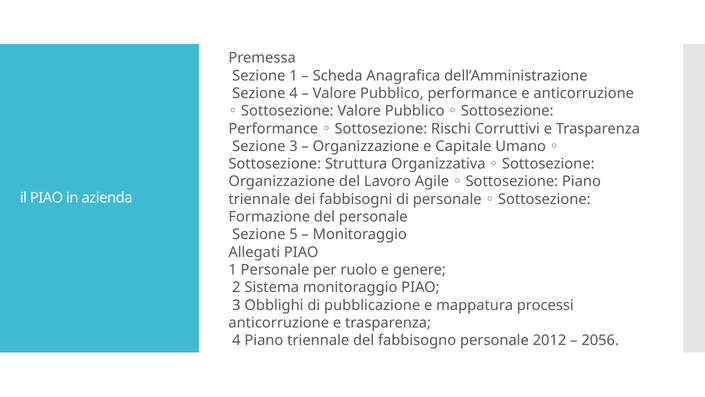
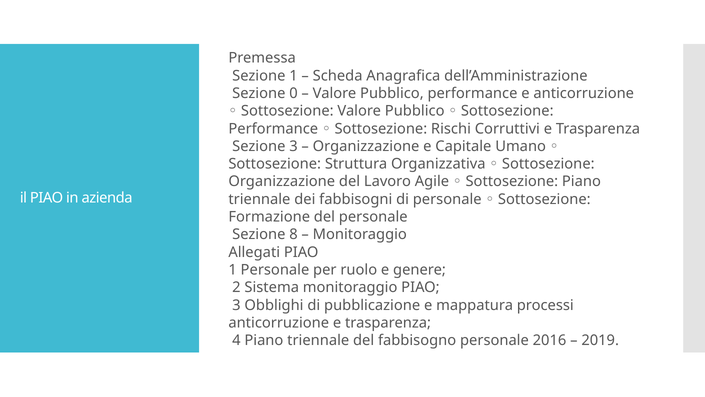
Sezione 4: 4 -> 0
5: 5 -> 8
2012: 2012 -> 2016
2056: 2056 -> 2019
